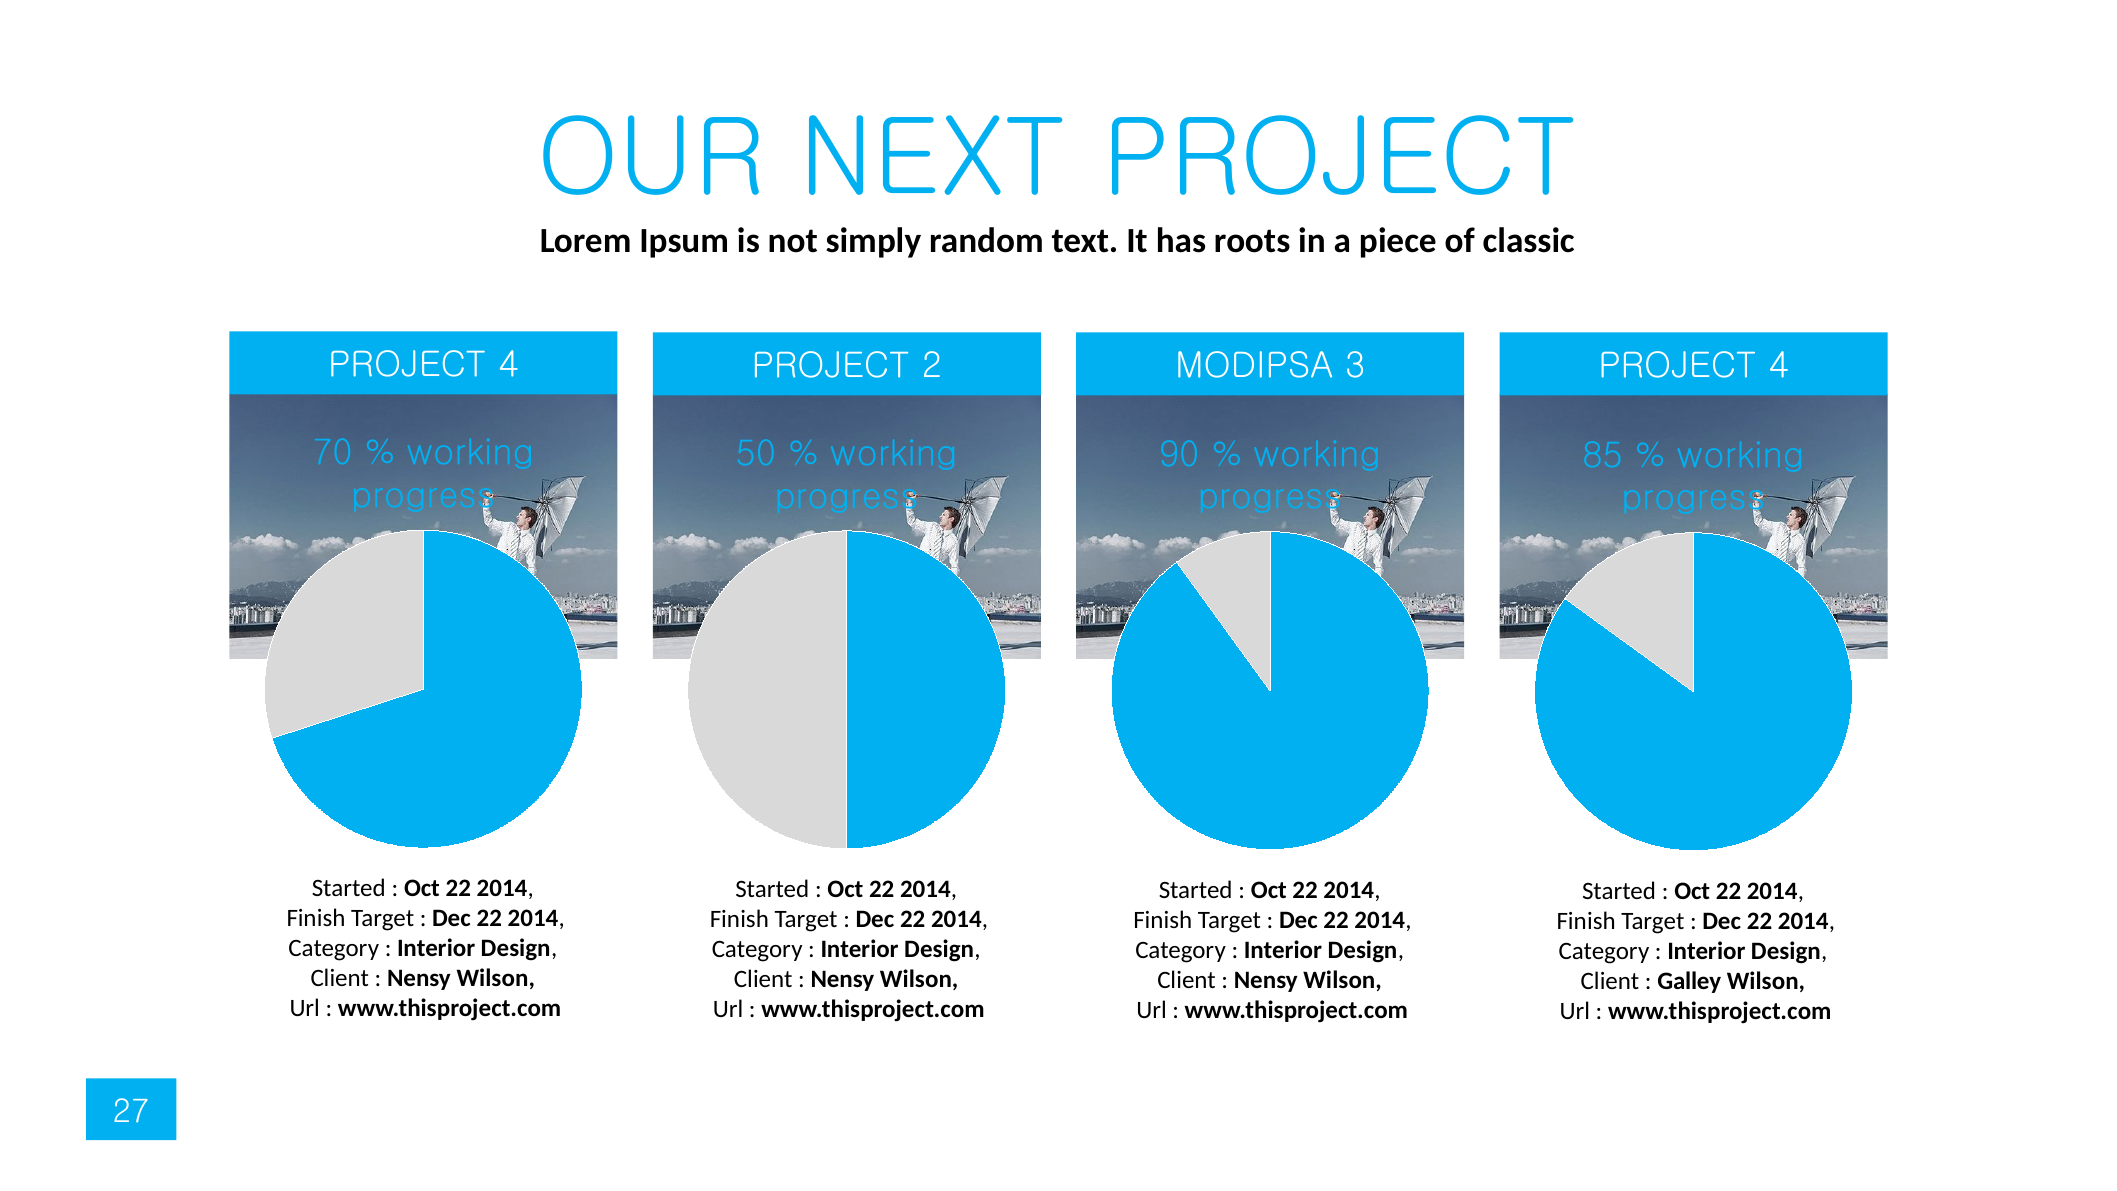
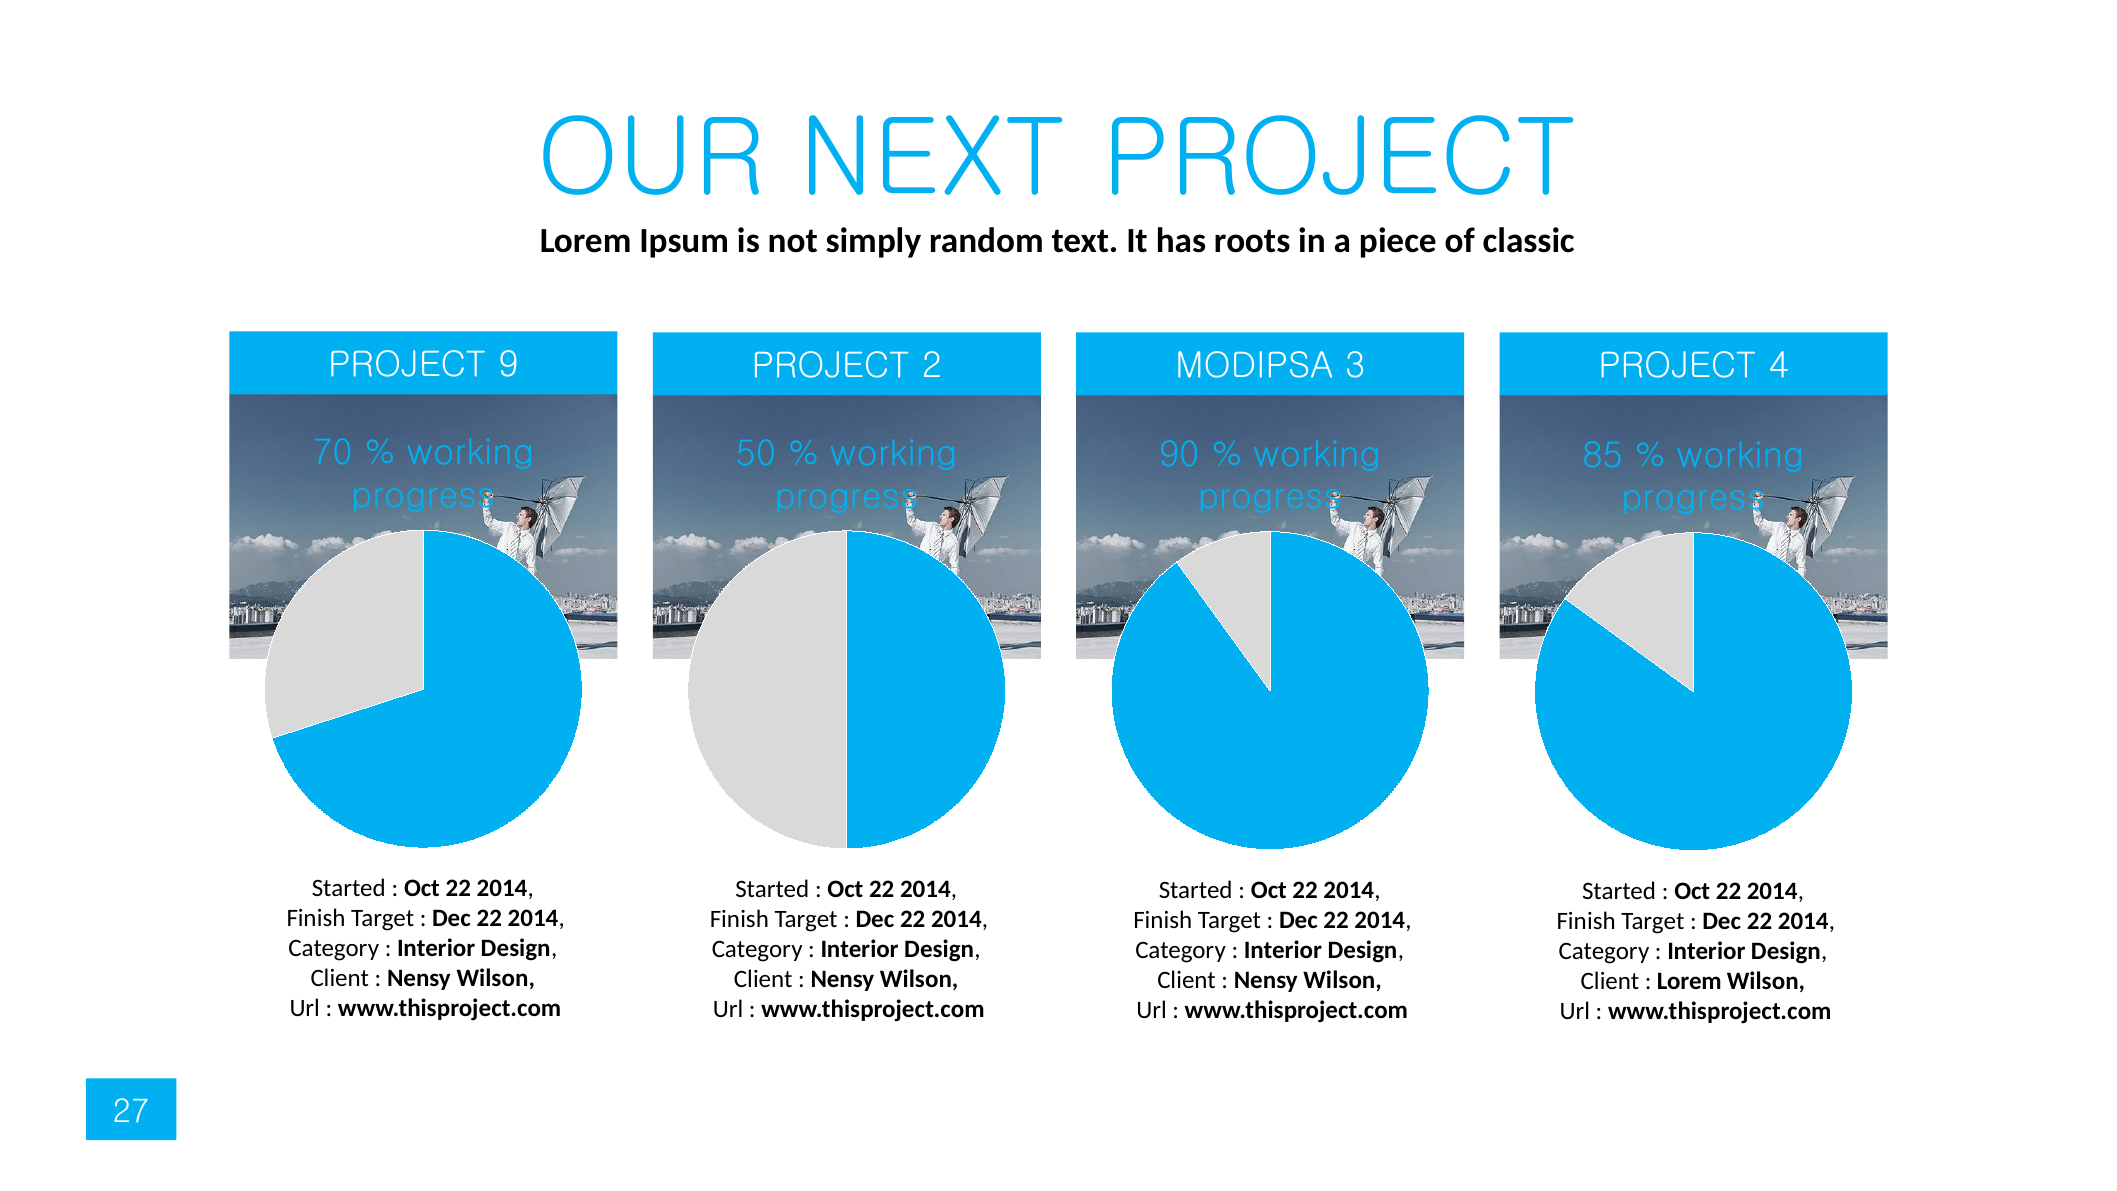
4 at (508, 365): 4 -> 9
Galley at (1689, 981): Galley -> Lorem
